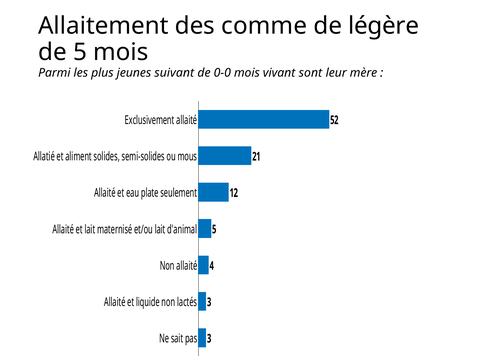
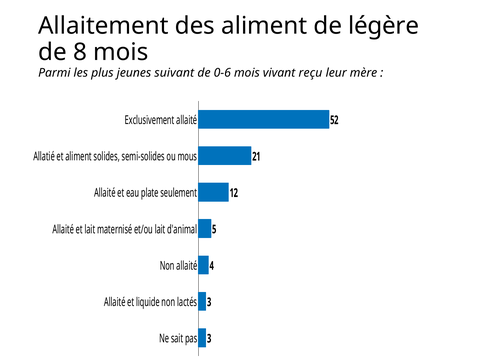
des comme: comme -> aliment
de 5: 5 -> 8
0-0: 0-0 -> 0-6
sont: sont -> reçu
